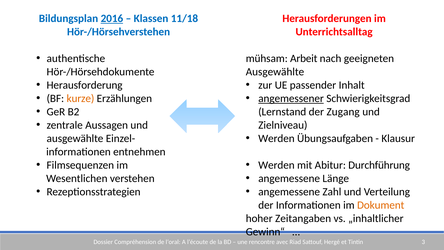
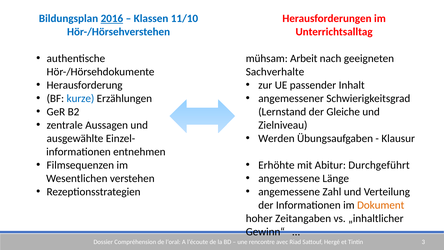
11/18: 11/18 -> 11/10
Ausgewählte at (275, 72): Ausgewählte -> Sachverhalte
kurze colour: orange -> blue
angemessener underline: present -> none
Zugang: Zugang -> Gleiche
Werden at (276, 165): Werden -> Erhöhte
Durchführung: Durchführung -> Durchgeführt
